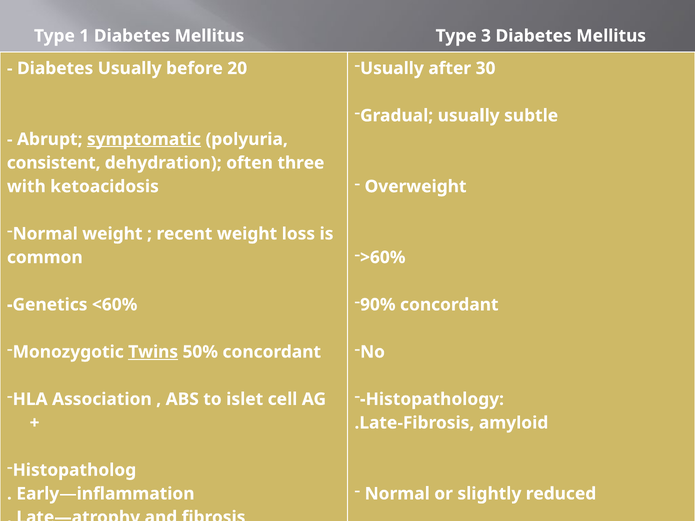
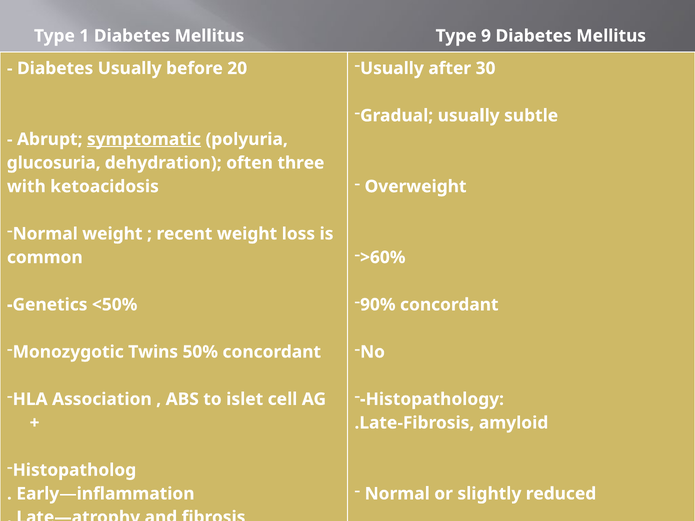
3: 3 -> 9
consistent: consistent -> glucosuria
<60%: <60% -> <50%
Twins underline: present -> none
